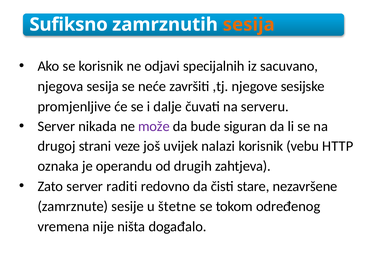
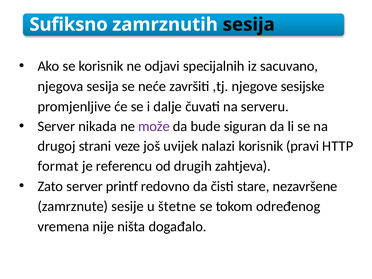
sesija at (249, 25) colour: orange -> black
vebu: vebu -> pravi
oznaka: oznaka -> format
operandu: operandu -> referencu
raditi: raditi -> printf
